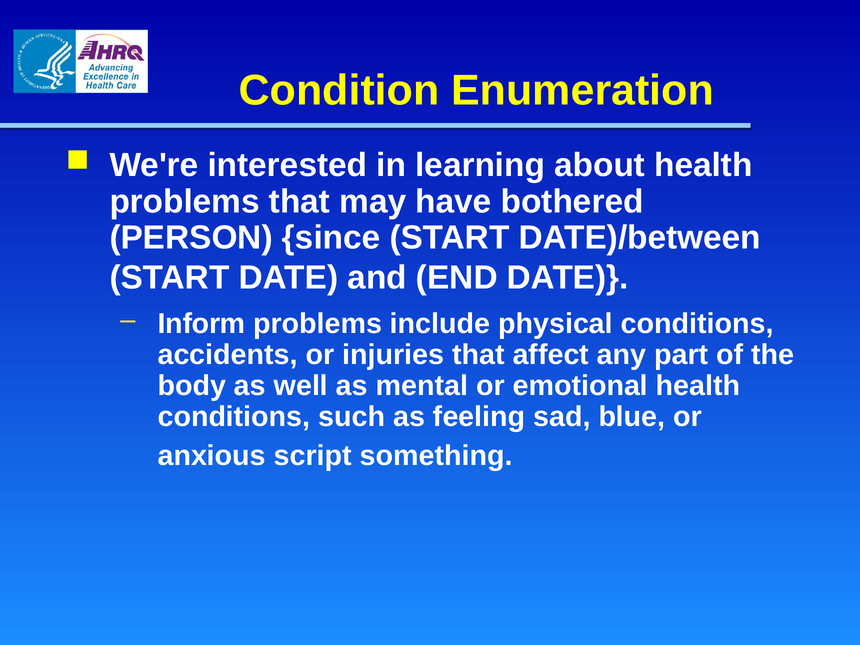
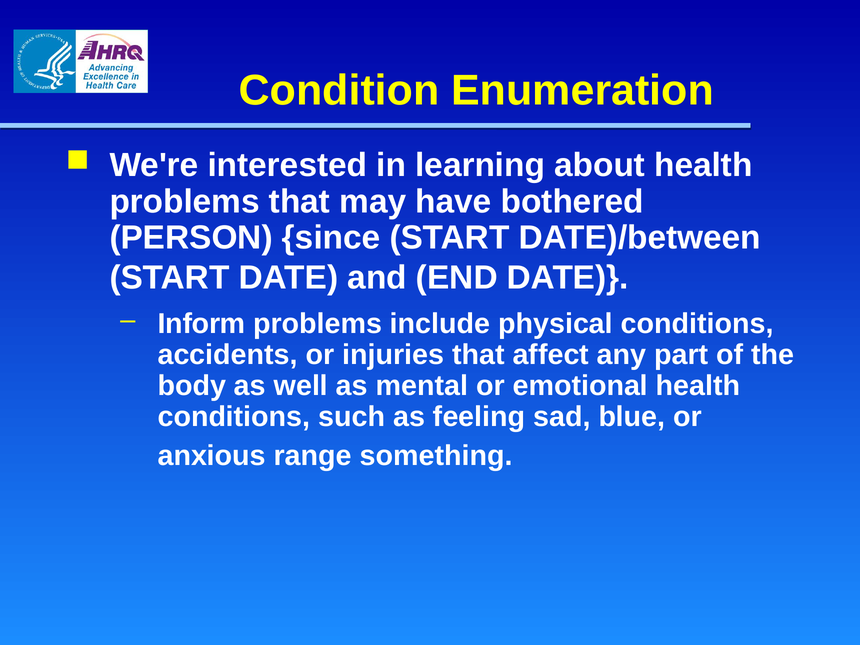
script: script -> range
